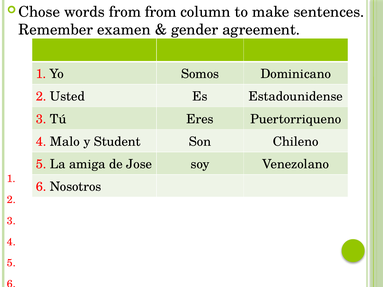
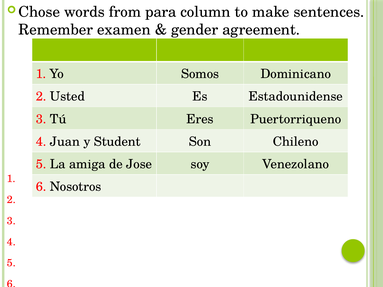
from from: from -> para
Malo: Malo -> Juan
